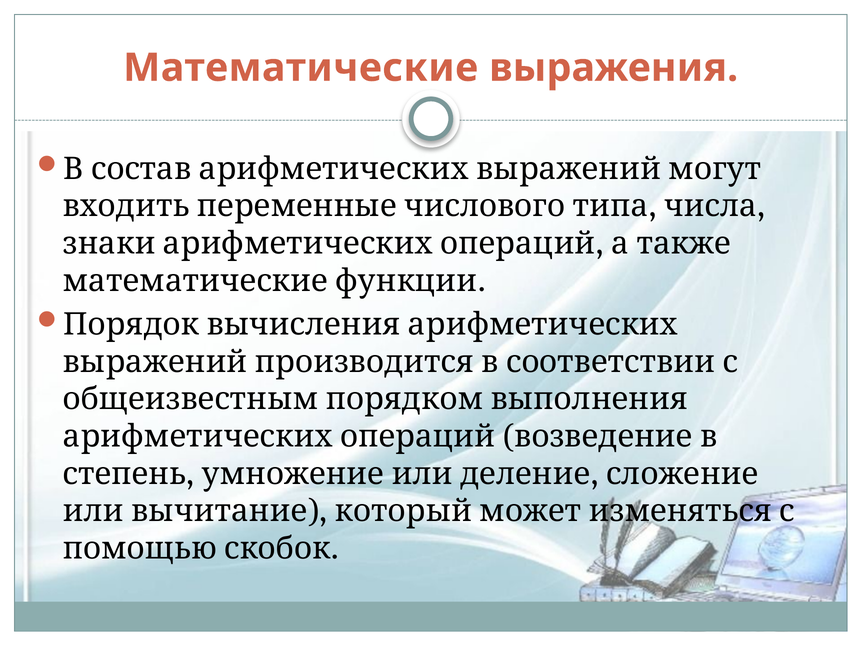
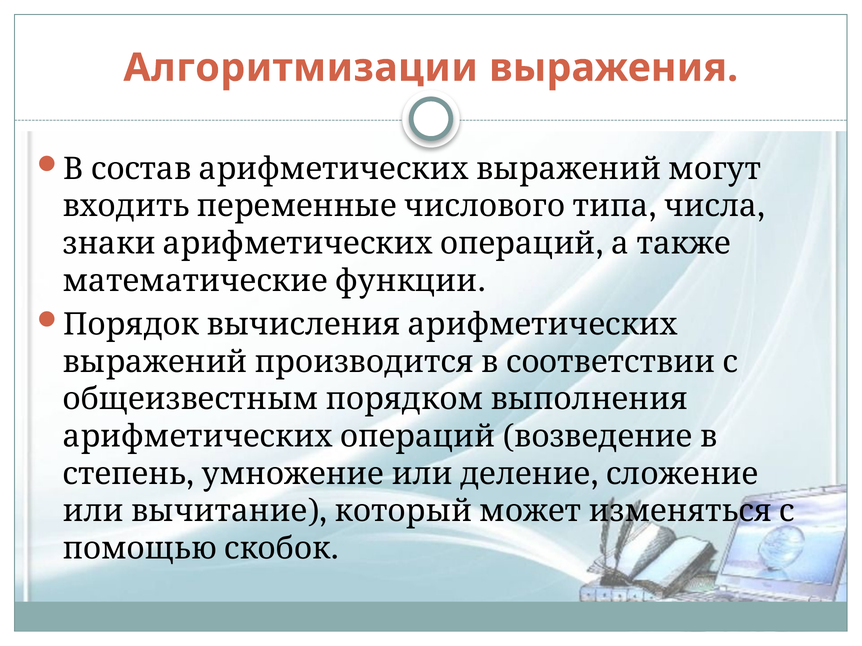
Математические: Математические -> Алгоритмизации
